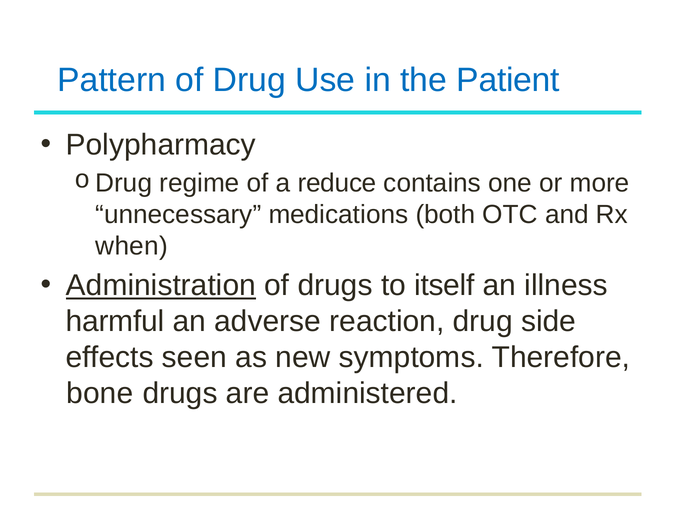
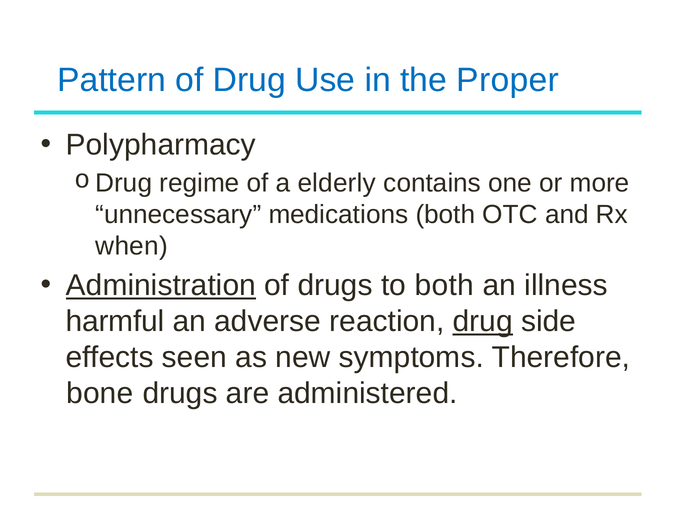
Patient: Patient -> Proper
reduce: reduce -> elderly
to itself: itself -> both
drug at (483, 322) underline: none -> present
